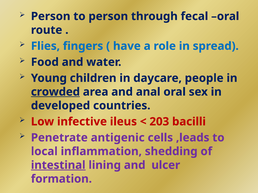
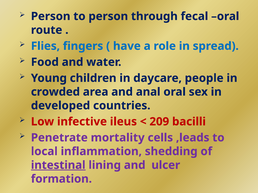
crowded underline: present -> none
203: 203 -> 209
antigenic: antigenic -> mortality
